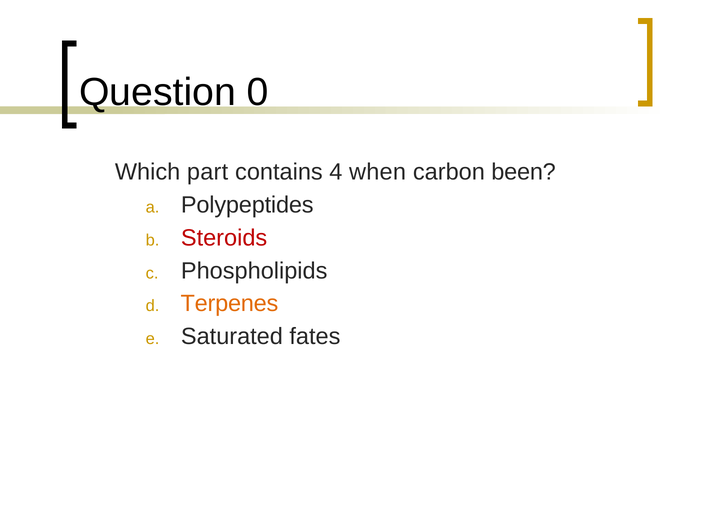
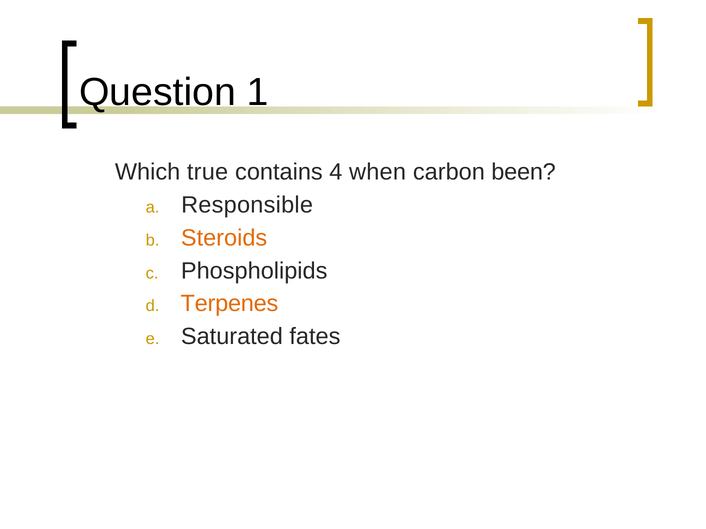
0: 0 -> 1
part: part -> true
Polypeptides: Polypeptides -> Responsible
Steroids colour: red -> orange
